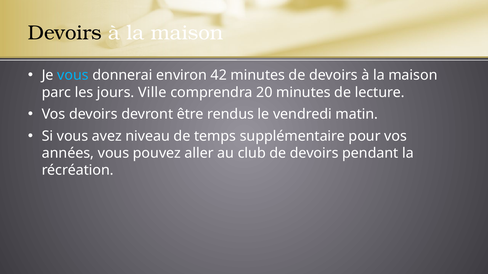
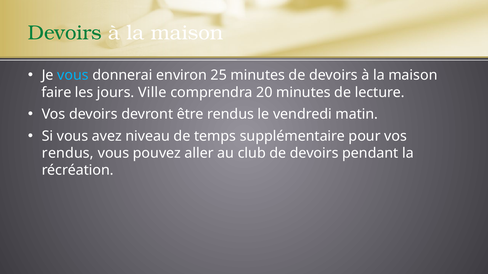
Devoirs at (65, 33) colour: black -> green
42: 42 -> 25
parc: parc -> faire
années at (68, 154): années -> rendus
